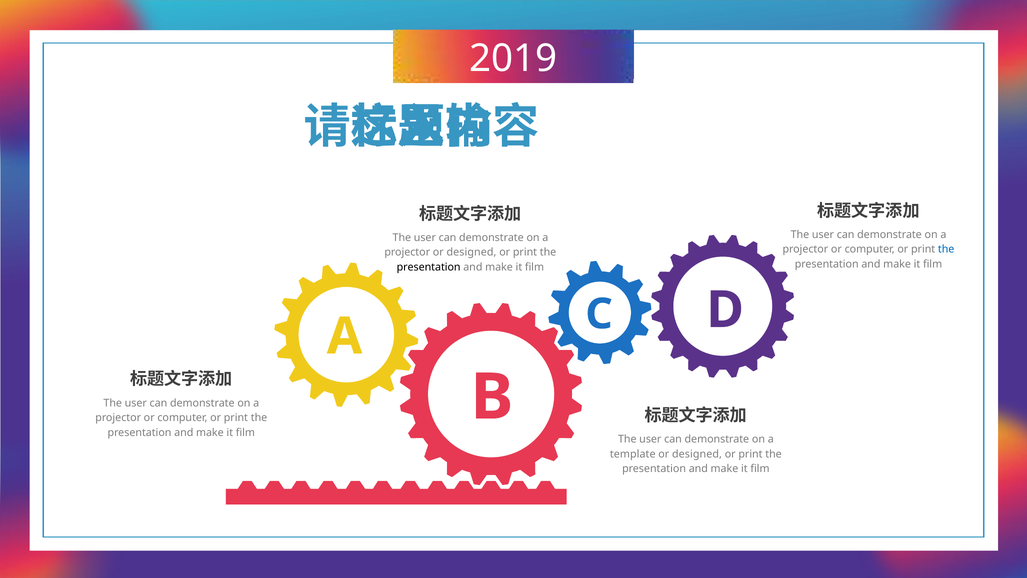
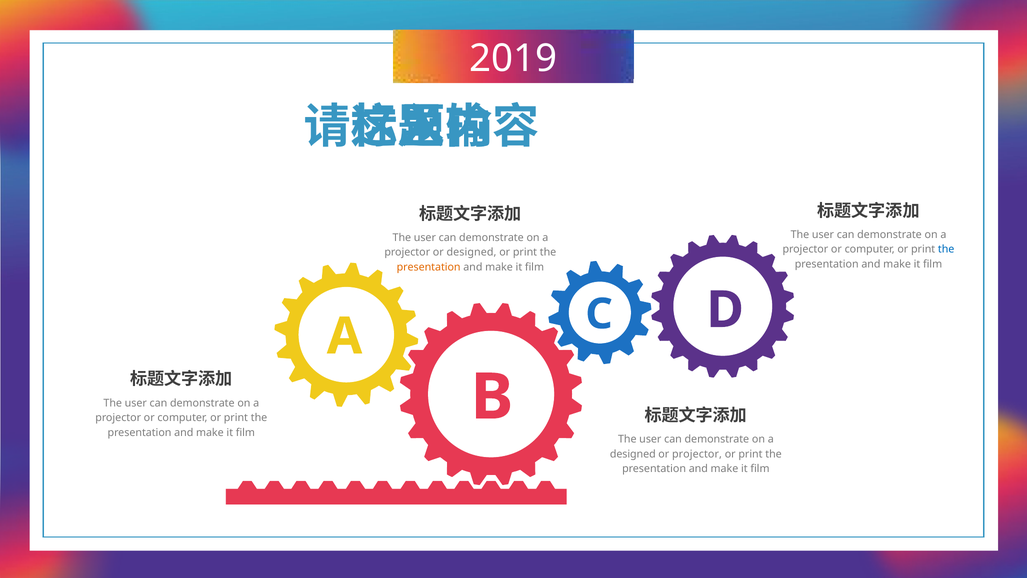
presentation at (429, 267) colour: black -> orange
template at (633, 454): template -> designed
designed at (697, 454): designed -> projector
